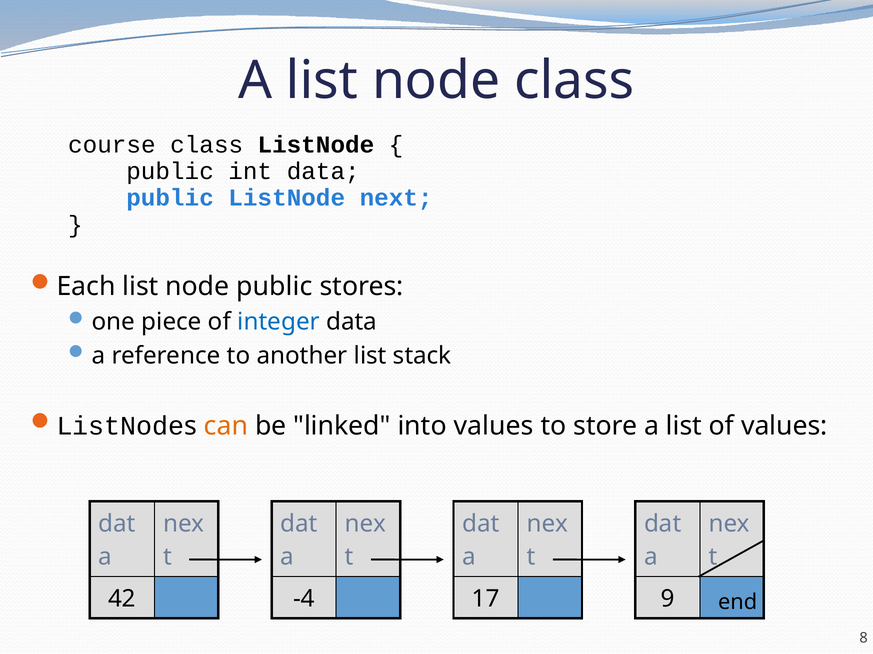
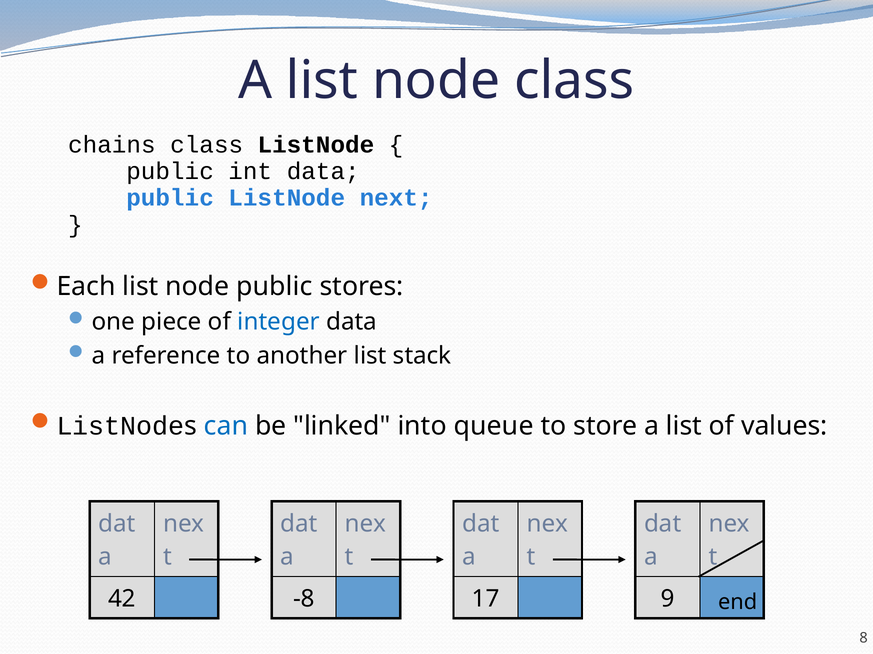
course: course -> chains
can colour: orange -> blue
into values: values -> queue
-4: -4 -> -8
